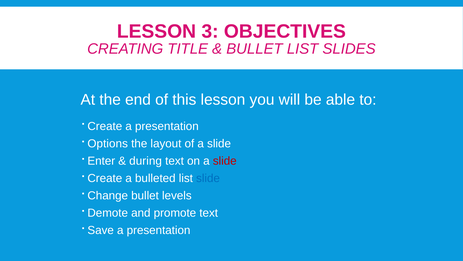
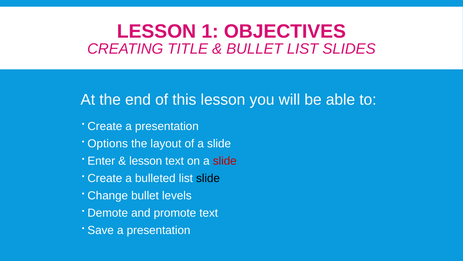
3: 3 -> 1
during at (146, 161): during -> lesson
slide at (208, 178) colour: blue -> black
